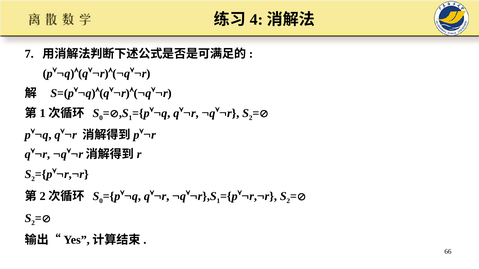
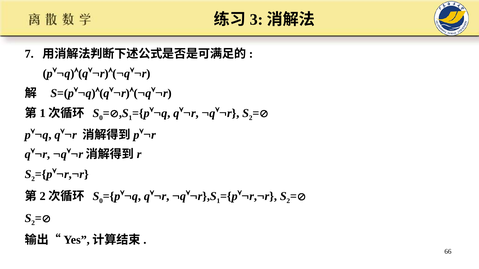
4: 4 -> 3
